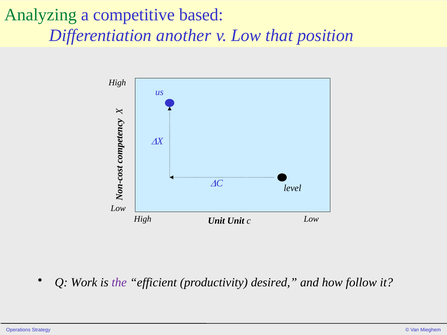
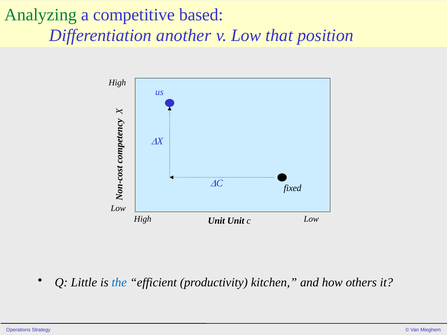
level: level -> fixed
Work: Work -> Little
the colour: purple -> blue
desired: desired -> kitchen
follow: follow -> others
